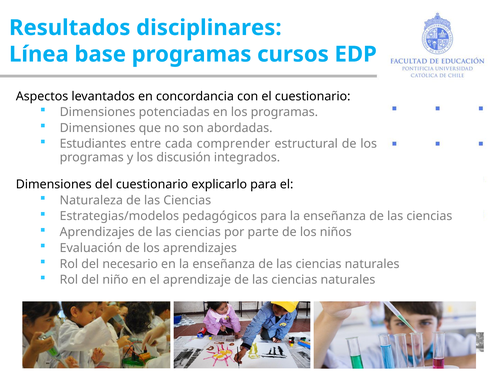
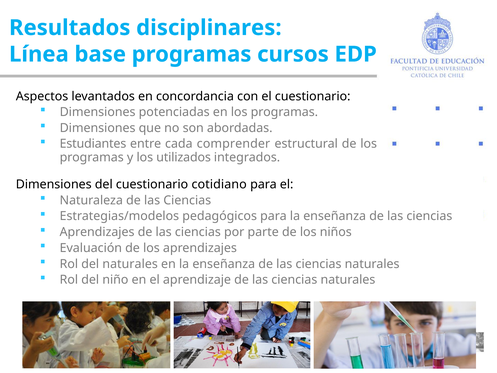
discusión: discusión -> utilizados
explicarlo: explicarlo -> cotidiano
del necesario: necesario -> naturales
